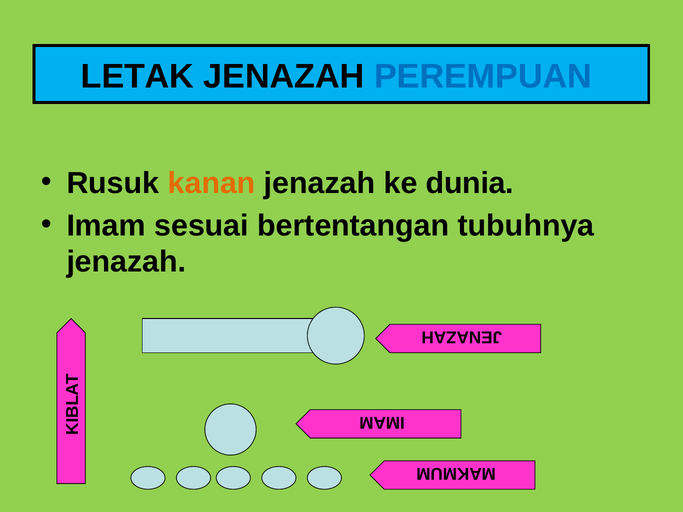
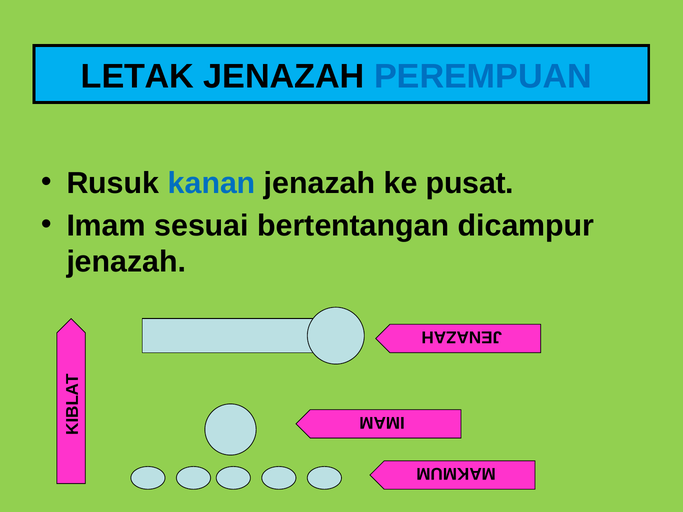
kanan colour: orange -> blue
dunia: dunia -> pusat
tubuhnya: tubuhnya -> dicampur
